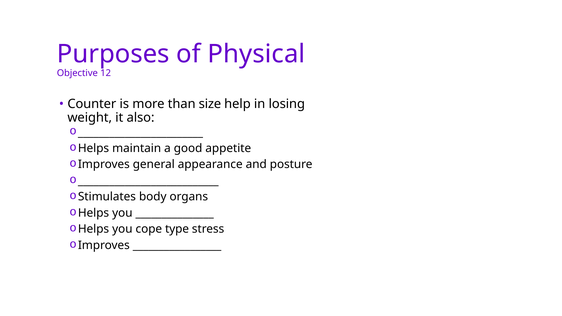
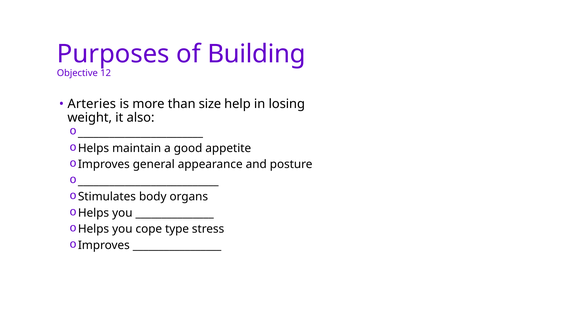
Physical: Physical -> Building
Counter: Counter -> Arteries
